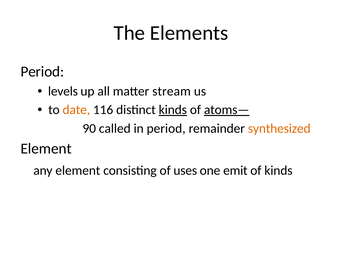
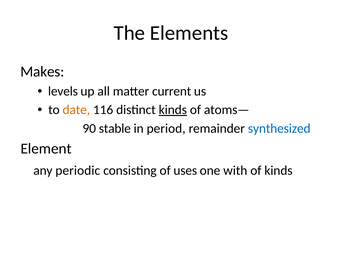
Period at (42, 72): Period -> Makes
stream: stream -> current
atoms— underline: present -> none
called: called -> stable
synthesized colour: orange -> blue
any element: element -> periodic
emit: emit -> with
